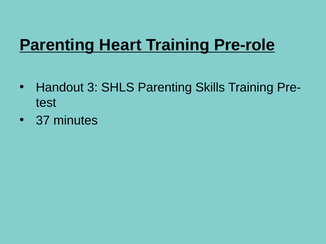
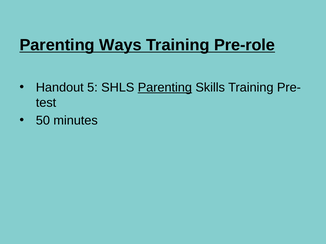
Heart: Heart -> Ways
3: 3 -> 5
Parenting at (165, 88) underline: none -> present
37: 37 -> 50
